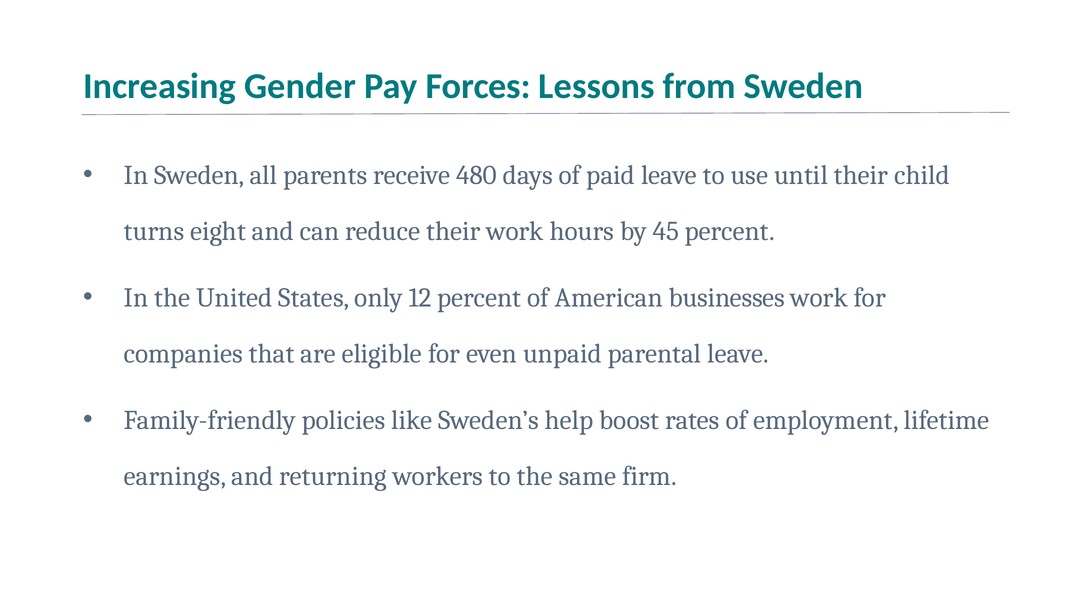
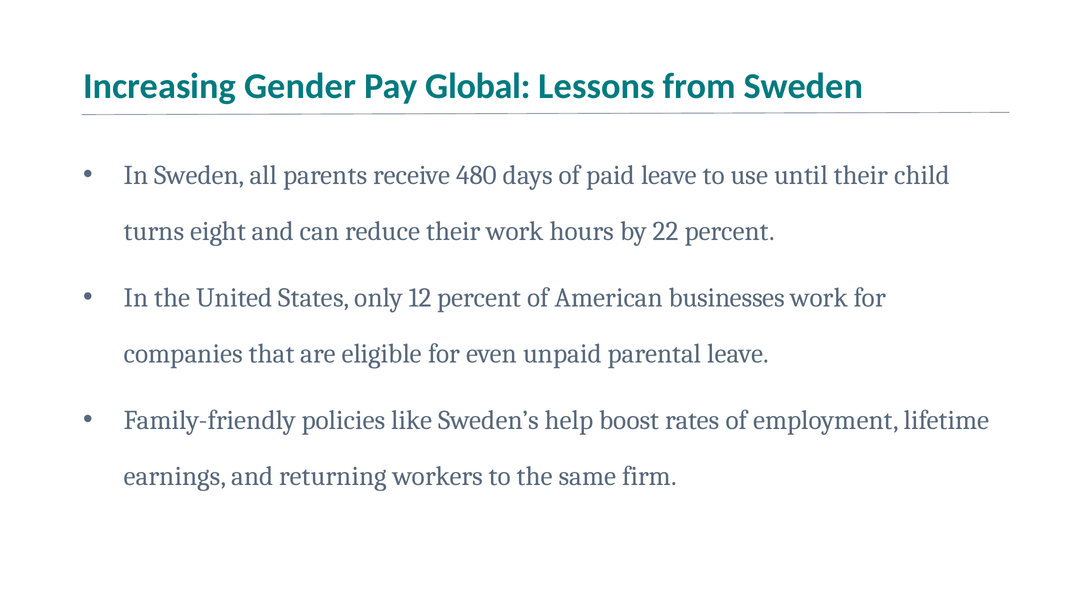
Forces: Forces -> Global
45: 45 -> 22
